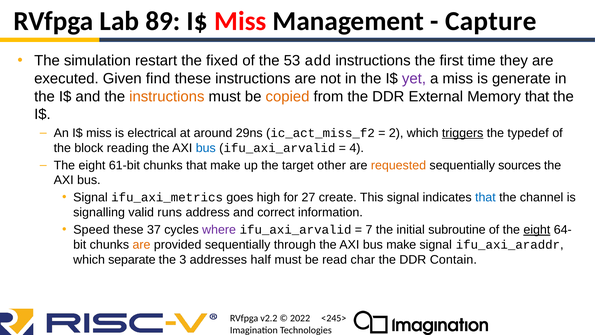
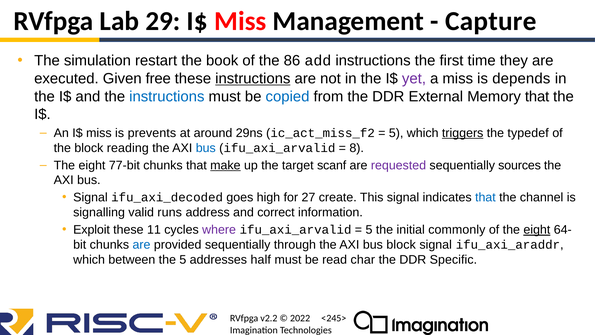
89: 89 -> 29
fixed: fixed -> book
53: 53 -> 86
find: find -> free
instructions at (253, 79) underline: none -> present
generate: generate -> depends
instructions at (167, 96) colour: orange -> blue
copied colour: orange -> blue
electrical: electrical -> prevents
2 at (396, 133): 2 -> 5
4: 4 -> 8
61-bit: 61-bit -> 77-bit
make at (225, 165) underline: none -> present
other: other -> scanf
requested colour: orange -> purple
ifu_axi_metrics: ifu_axi_metrics -> ifu_axi_decoded
Speed: Speed -> Exploit
37: 37 -> 11
7 at (369, 230): 7 -> 5
subroutine: subroutine -> commonly
are at (141, 244) colour: orange -> blue
bus make: make -> block
separate: separate -> between
the 3: 3 -> 5
Contain: Contain -> Specific
